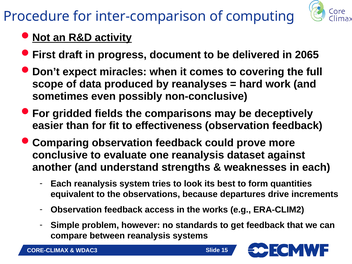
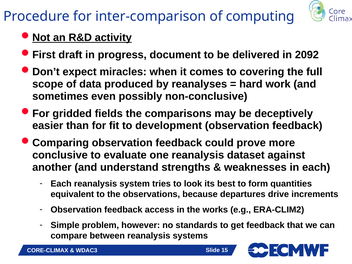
2065: 2065 -> 2092
effectiveness: effectiveness -> development
